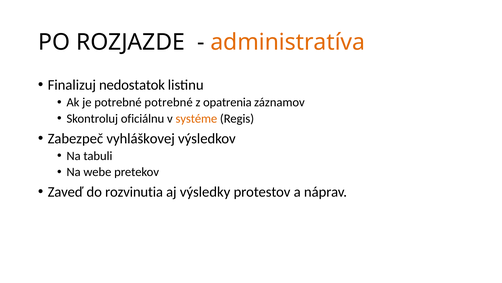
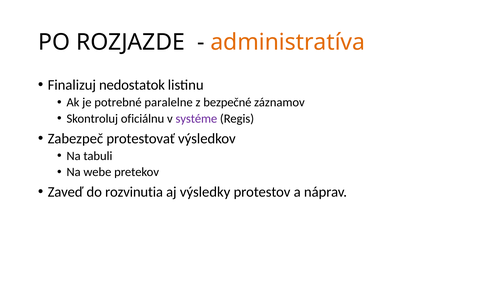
potrebné potrebné: potrebné -> paralelne
opatrenia: opatrenia -> bezpečné
systéme colour: orange -> purple
vyhláškovej: vyhláškovej -> protestovať
